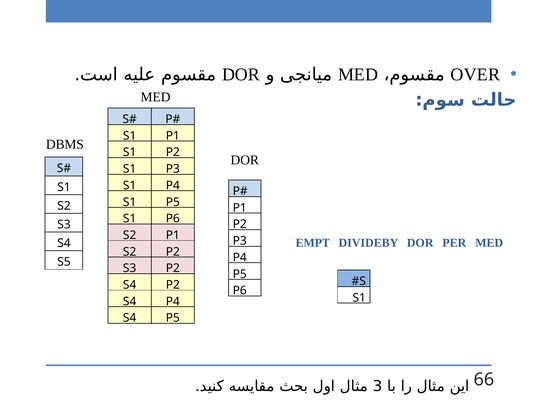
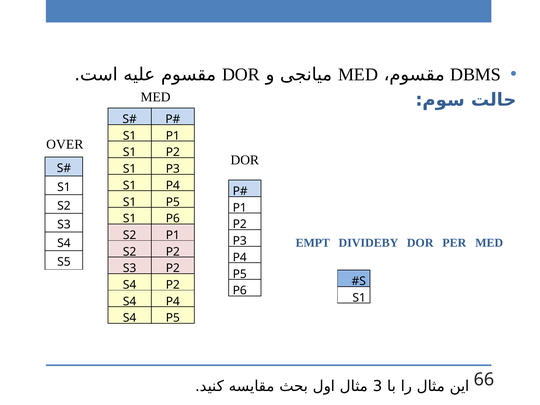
OVER: OVER -> DBMS
DBMS: DBMS -> OVER
